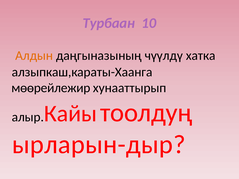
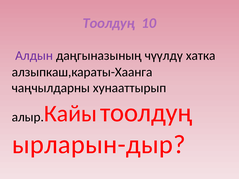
Турбаан at (109, 23): Турбаан -> Тоолдуң
Алдын colour: orange -> purple
мѳөрейлежир: мѳөрейлежир -> чаңчылдарны
